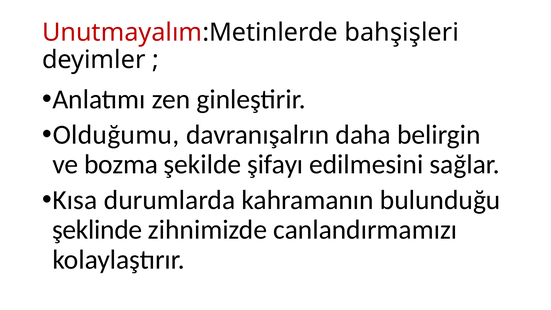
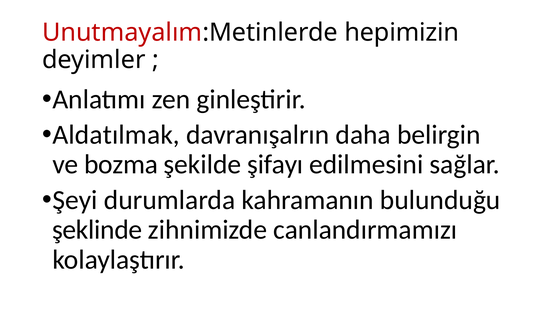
bahşişleri: bahşişleri -> hepimizin
Olduğumu: Olduğumu -> Aldatılmak
Kısa: Kısa -> Şeyi
